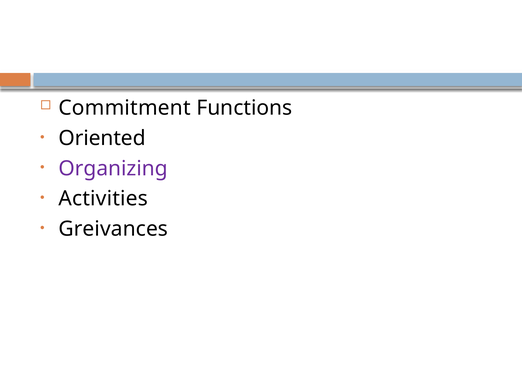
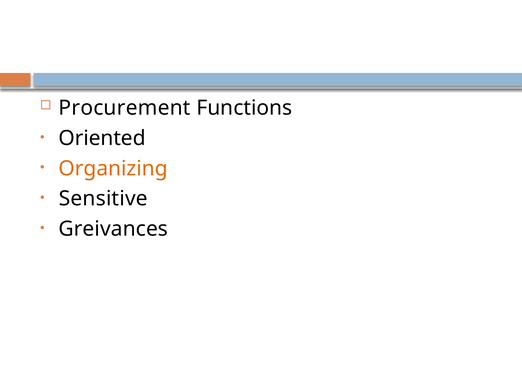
Commitment: Commitment -> Procurement
Organizing colour: purple -> orange
Activities: Activities -> Sensitive
